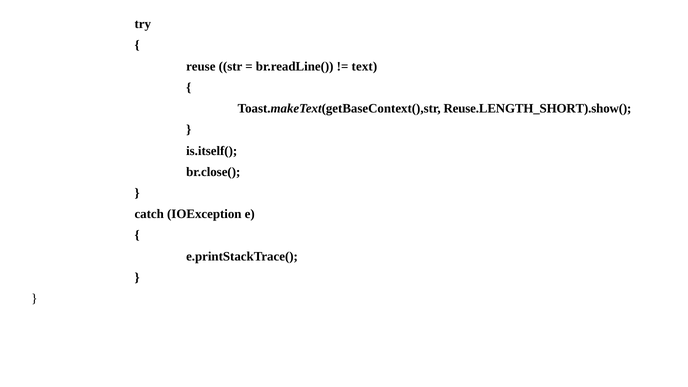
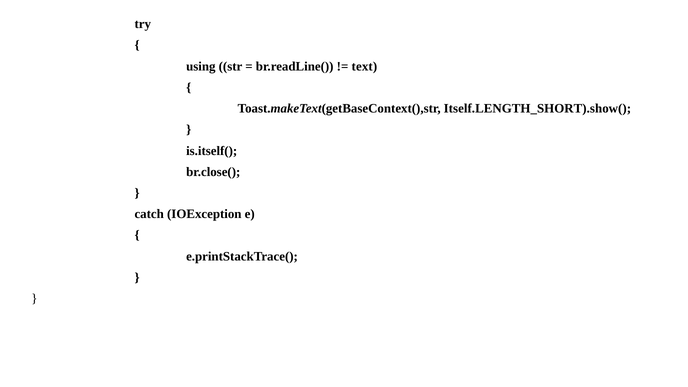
reuse: reuse -> using
Reuse.LENGTH_SHORT).show(: Reuse.LENGTH_SHORT).show( -> Itself.LENGTH_SHORT).show(
